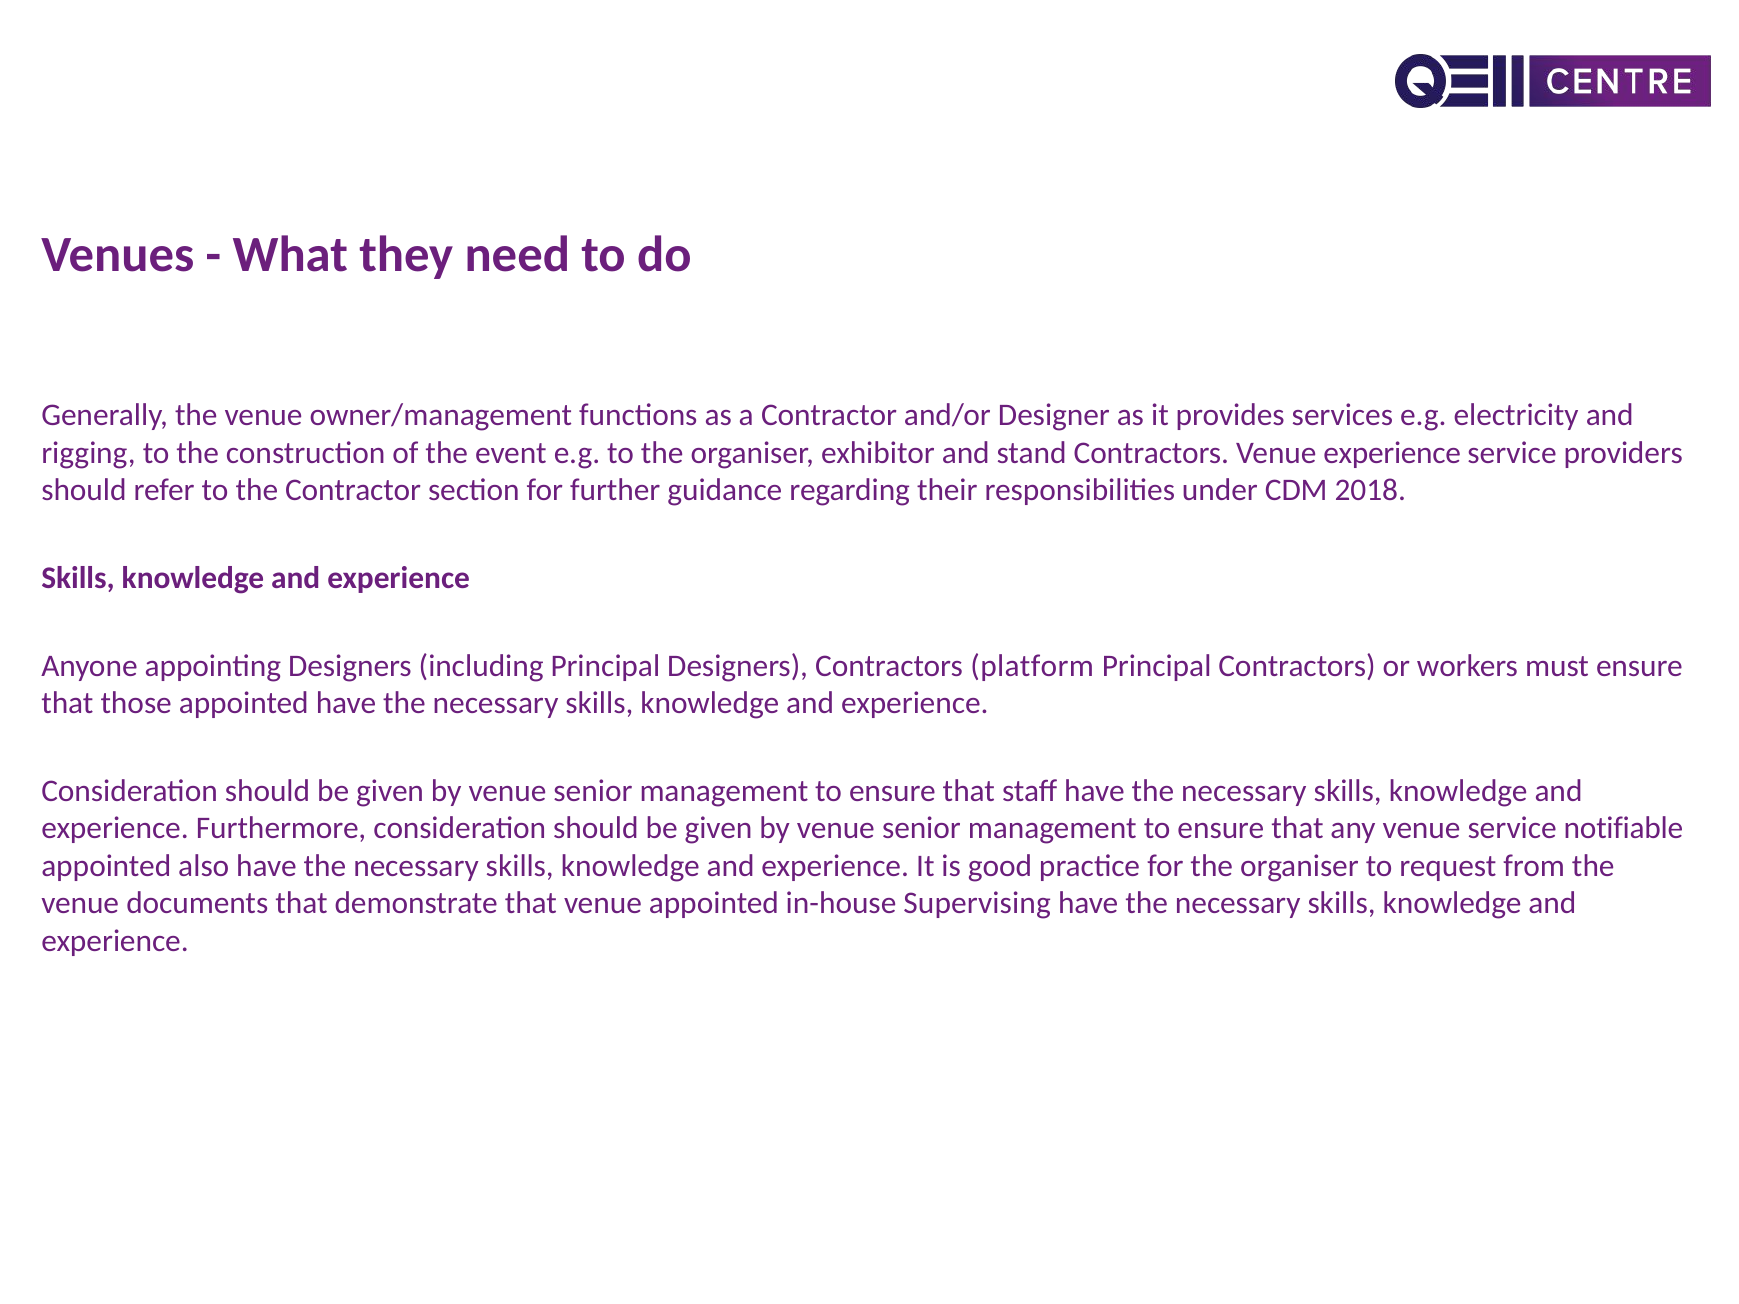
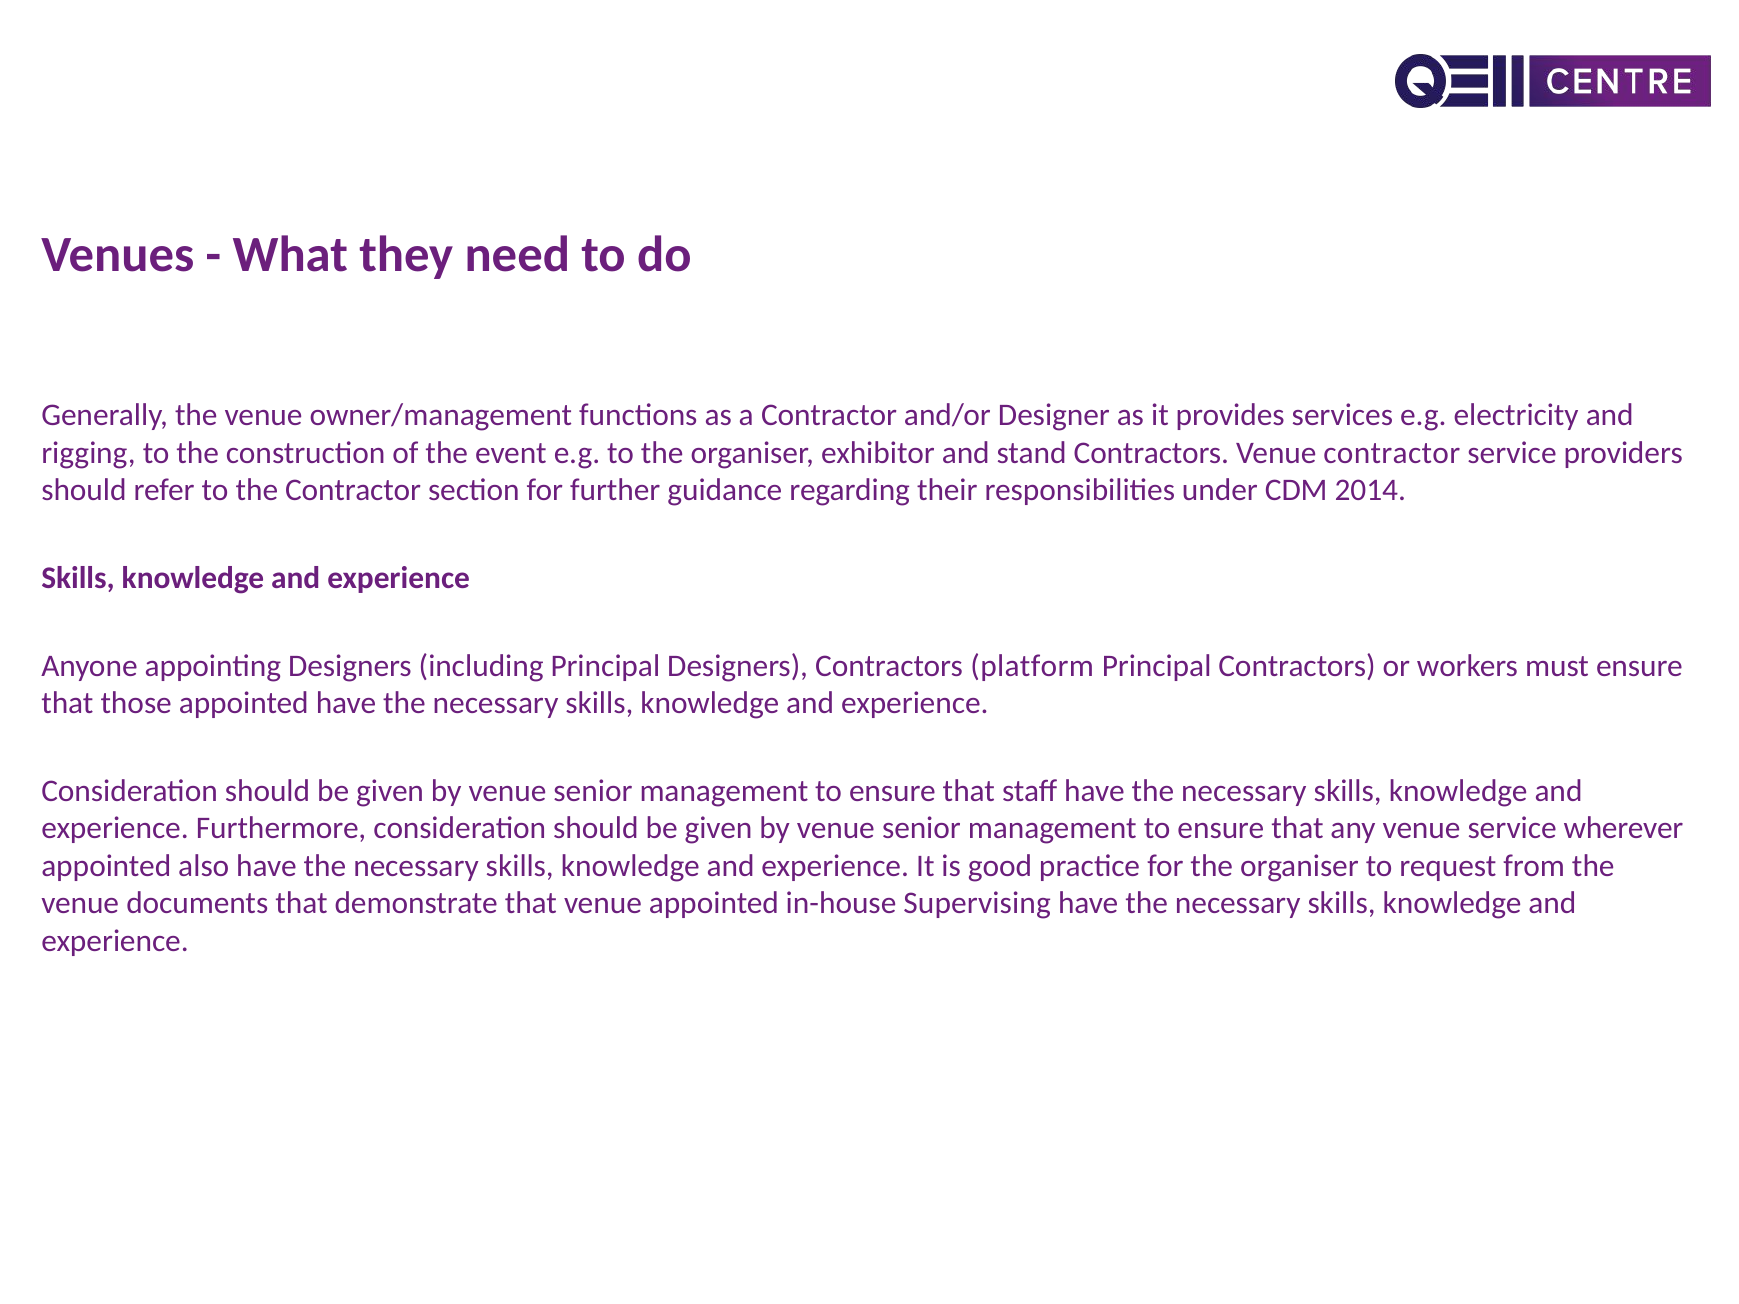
Venue experience: experience -> contractor
2018: 2018 -> 2014
notifiable: notifiable -> wherever
